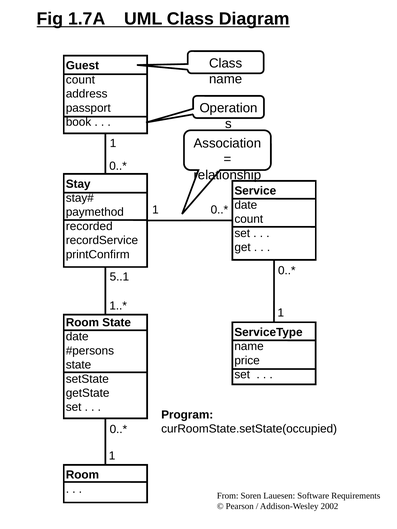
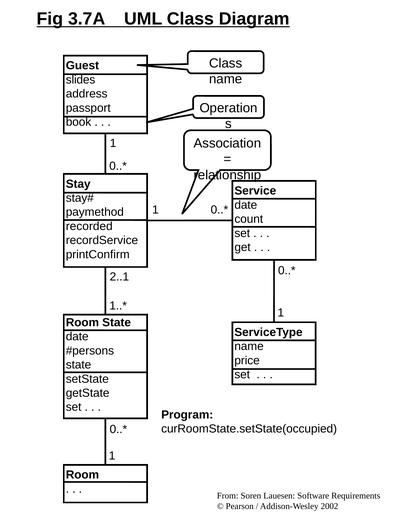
1.7A: 1.7A -> 3.7A
count at (80, 80): count -> slides
5..1: 5..1 -> 2..1
